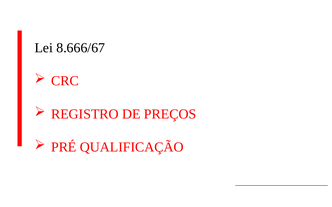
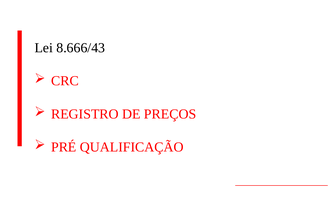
8.666/67: 8.666/67 -> 8.666/43
